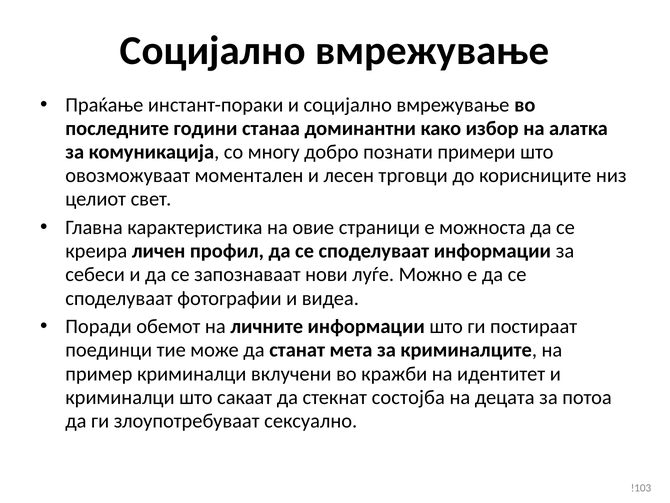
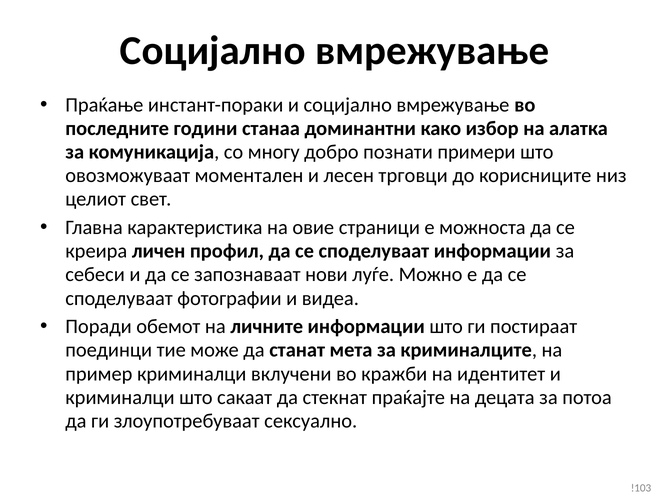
состојба: состојба -> праќајте
